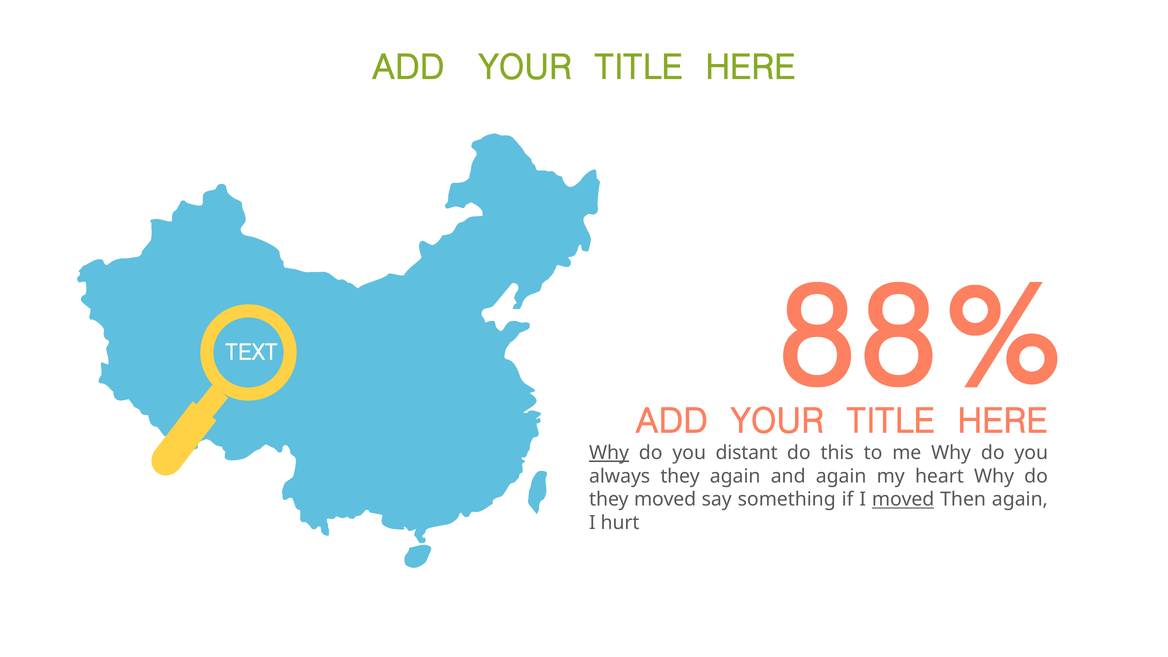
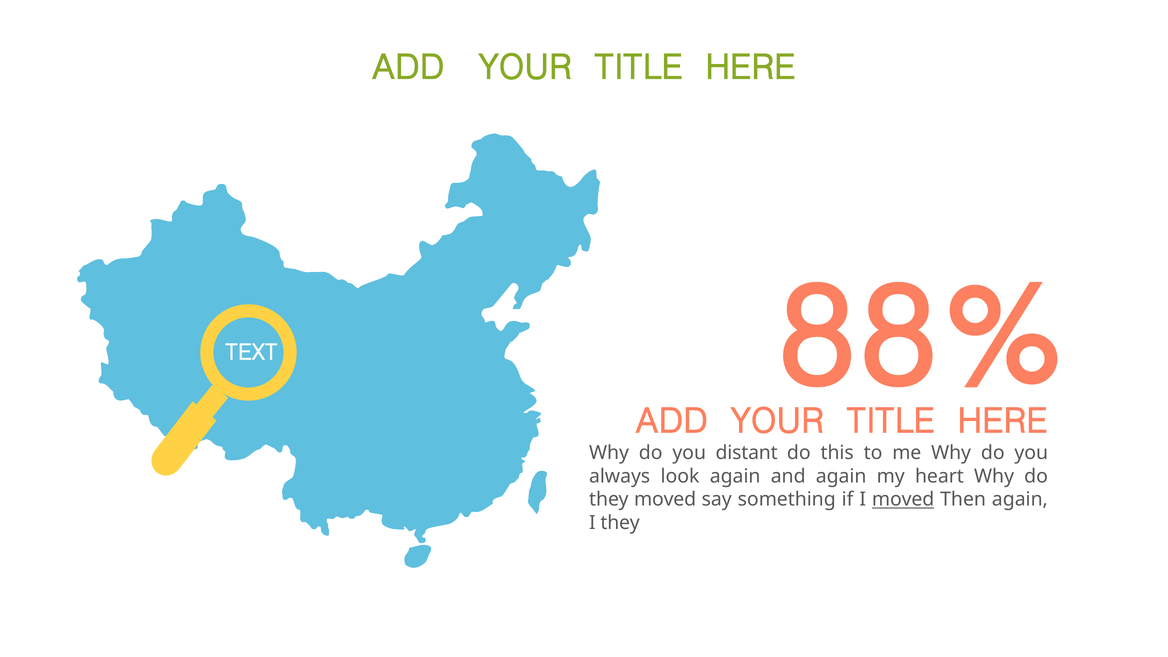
Why at (609, 453) underline: present -> none
always they: they -> look
I hurt: hurt -> they
